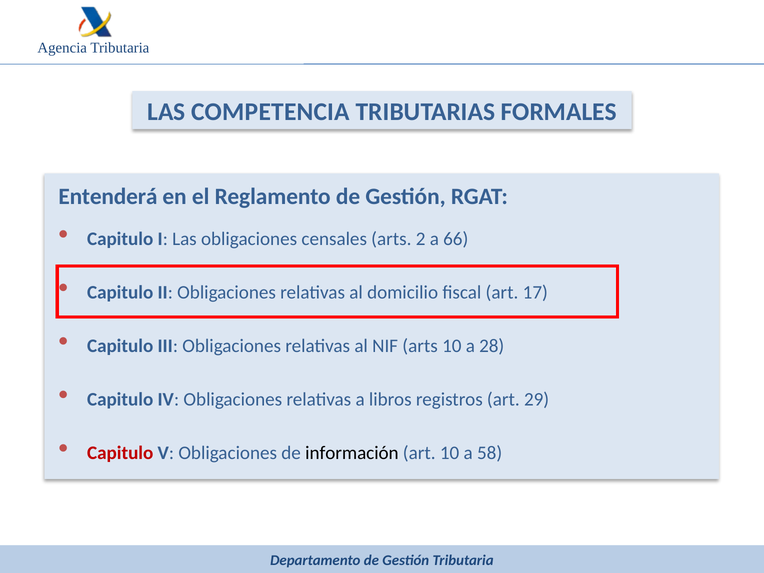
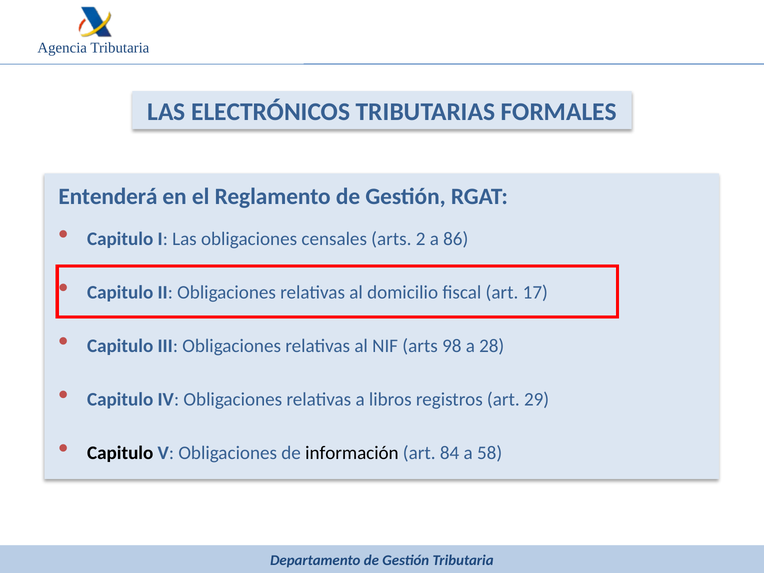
COMPETENCIA: COMPETENCIA -> ELECTRÓNICOS
66: 66 -> 86
arts 10: 10 -> 98
Capitulo at (120, 453) colour: red -> black
art 10: 10 -> 84
